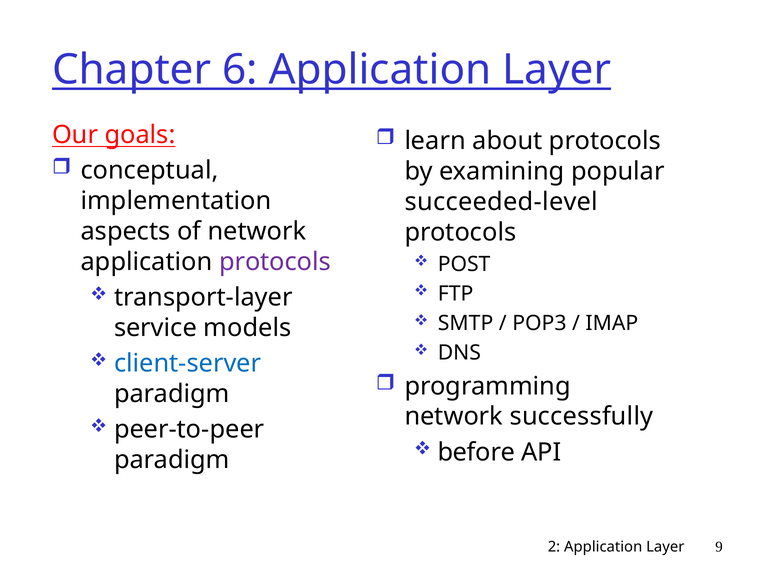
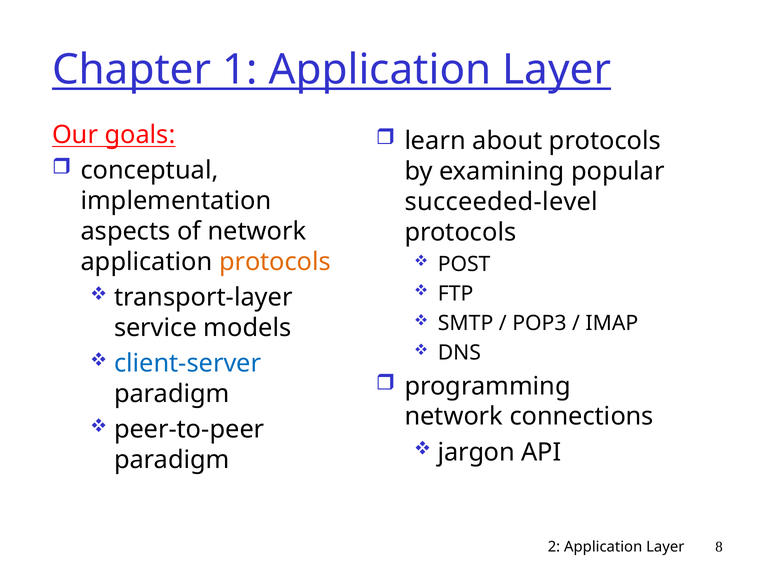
6: 6 -> 1
protocols at (275, 262) colour: purple -> orange
successfully: successfully -> connections
before: before -> jargon
9: 9 -> 8
